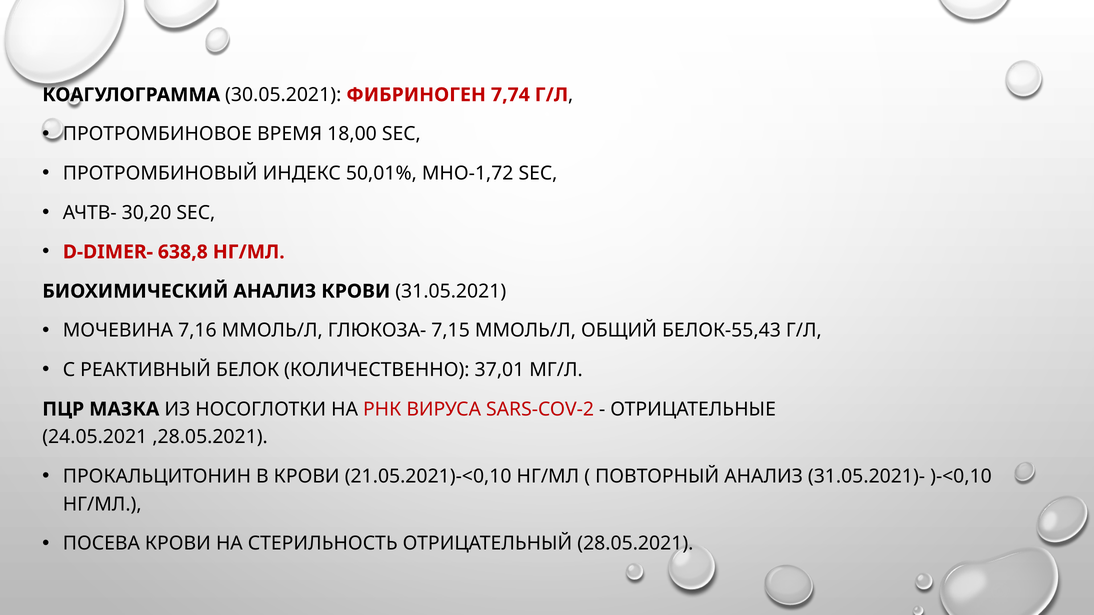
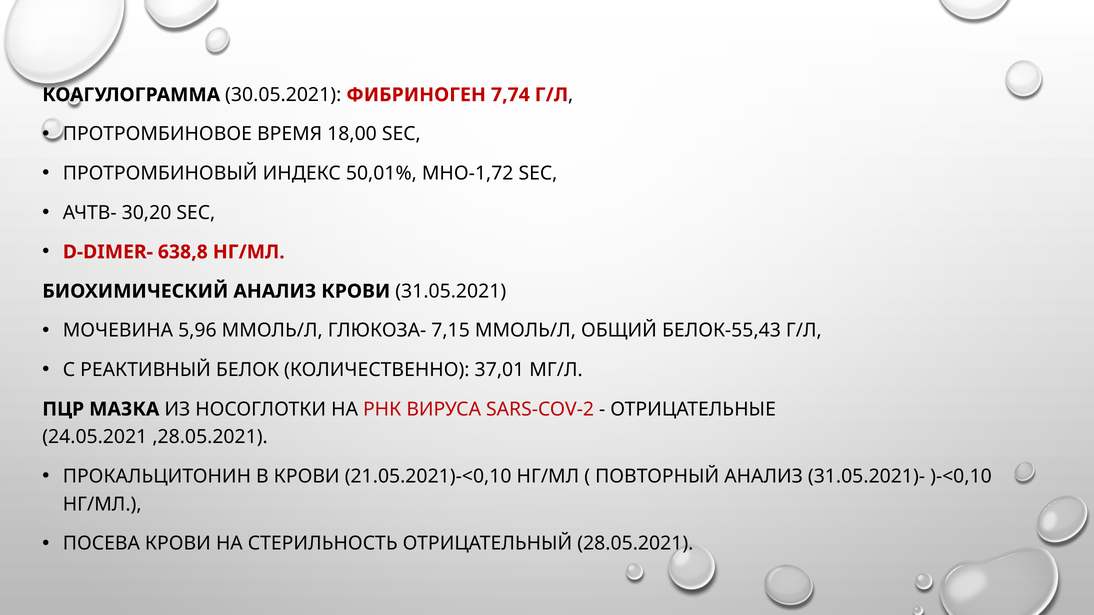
7,16: 7,16 -> 5,96
